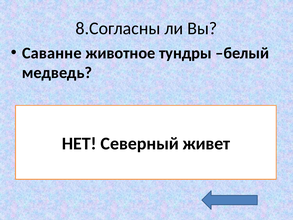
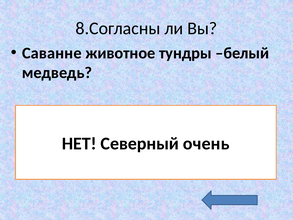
живет: живет -> очень
